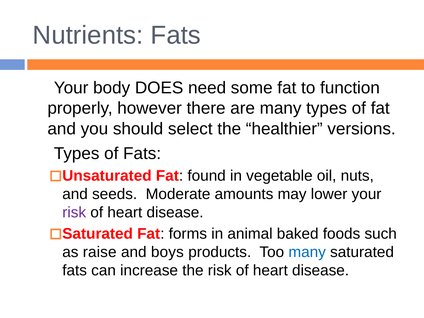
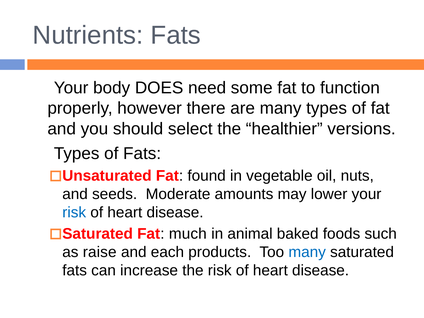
risk at (74, 212) colour: purple -> blue
forms: forms -> much
boys: boys -> each
